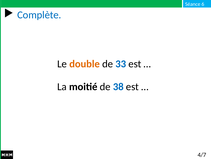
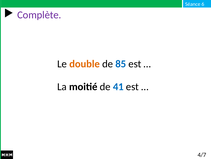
Complète colour: blue -> purple
33: 33 -> 85
38: 38 -> 41
